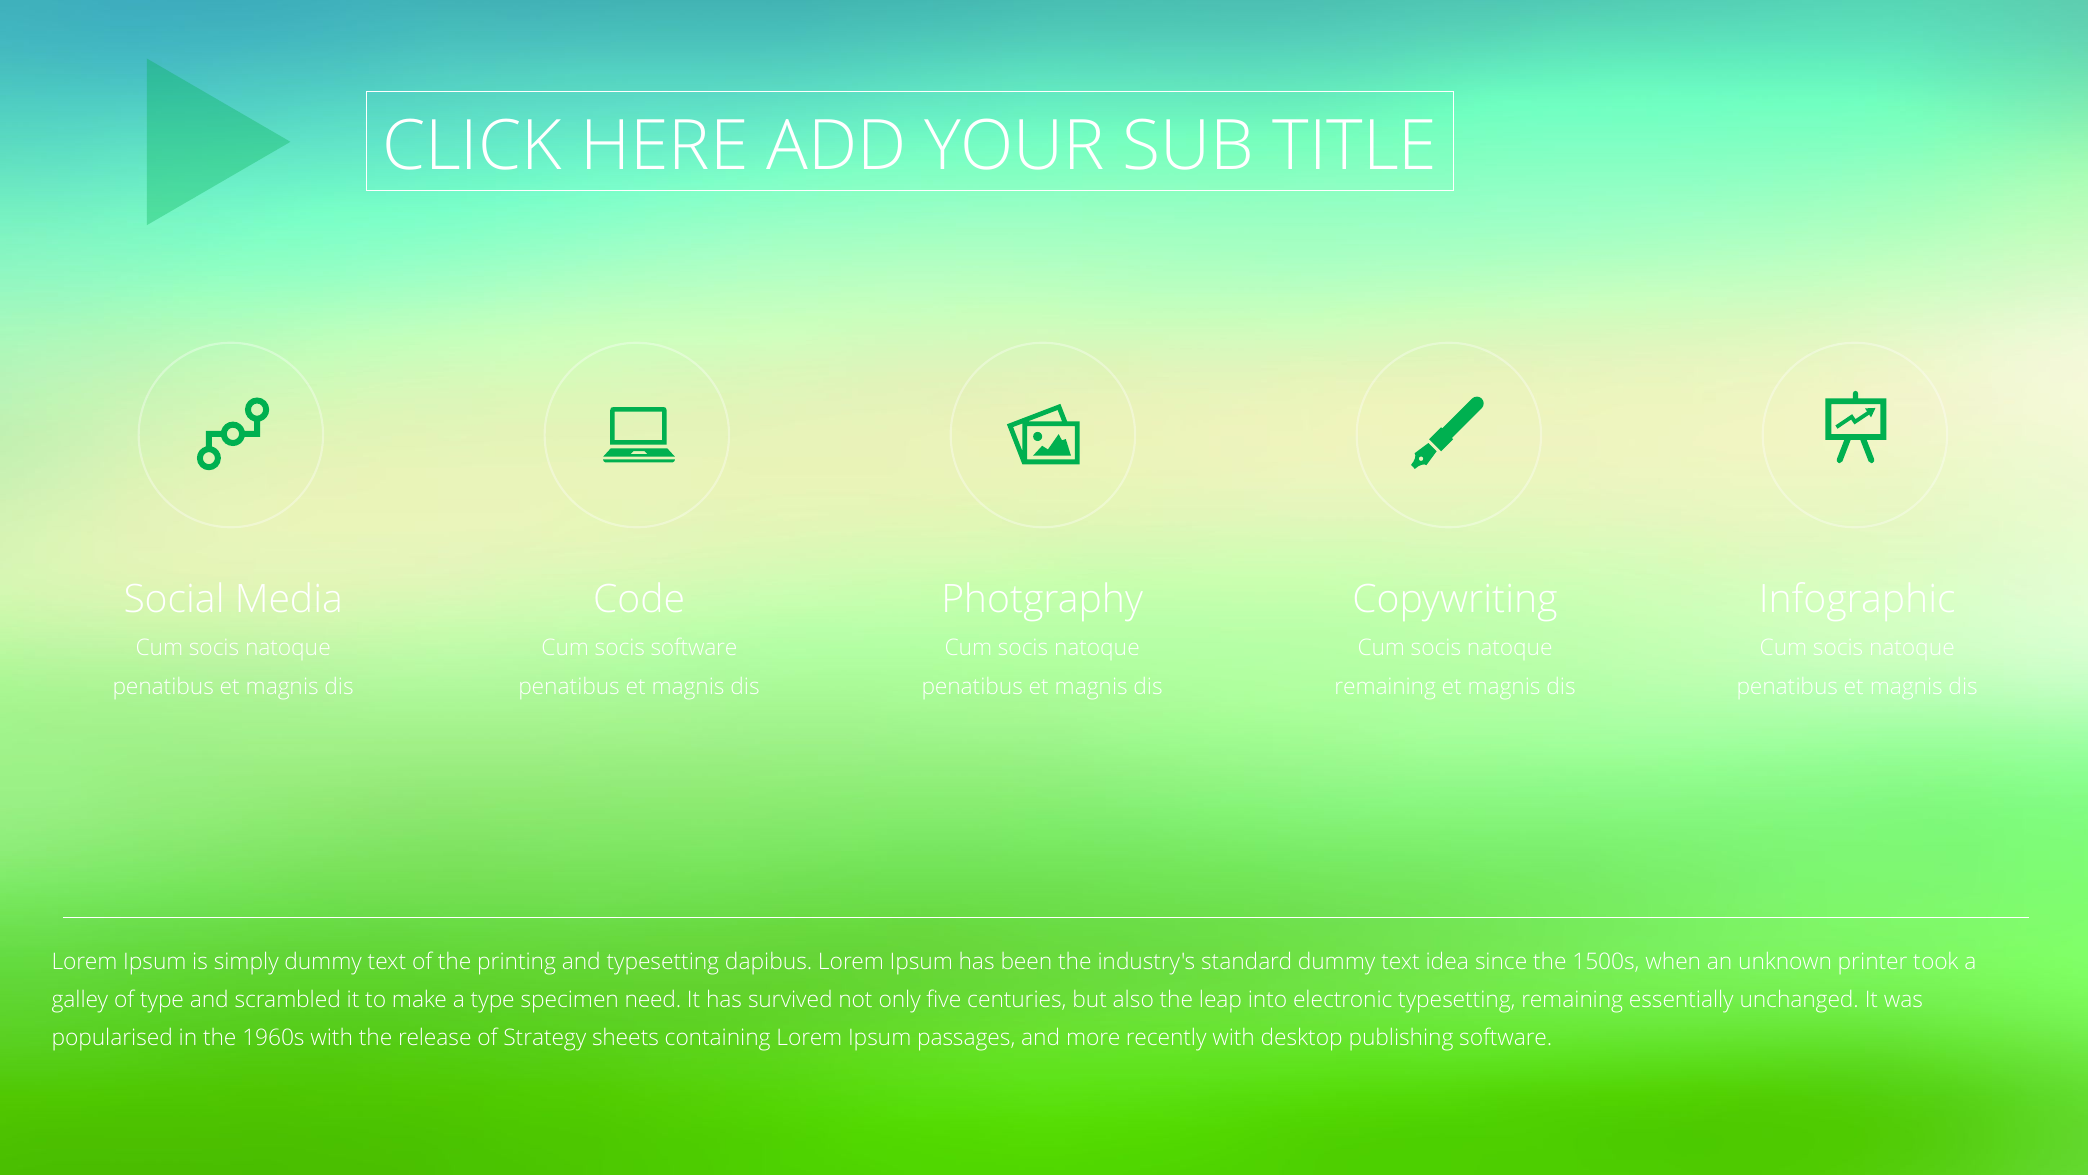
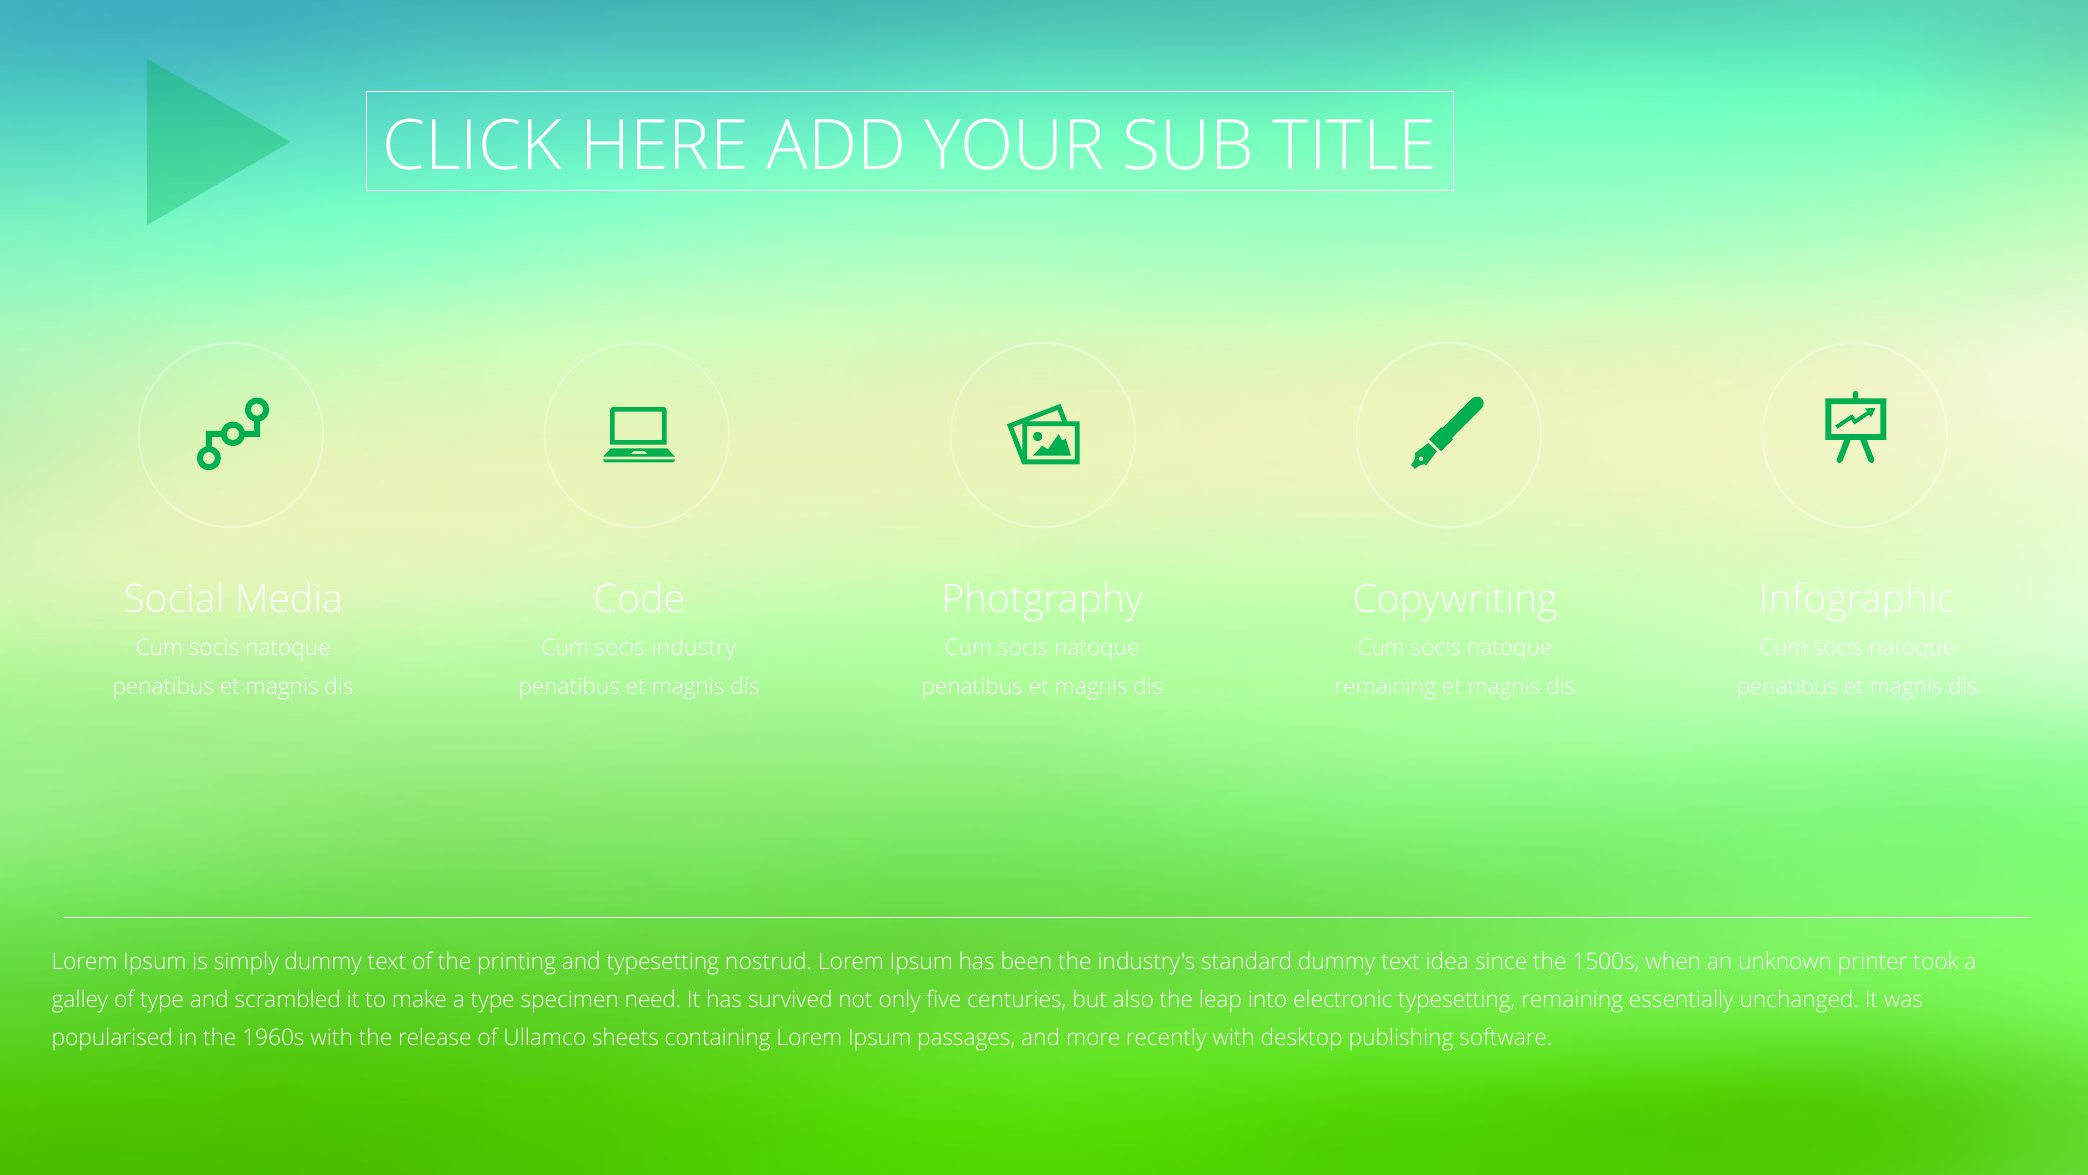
socis software: software -> industry
dapibus: dapibus -> nostrud
Strategy: Strategy -> Ullamco
